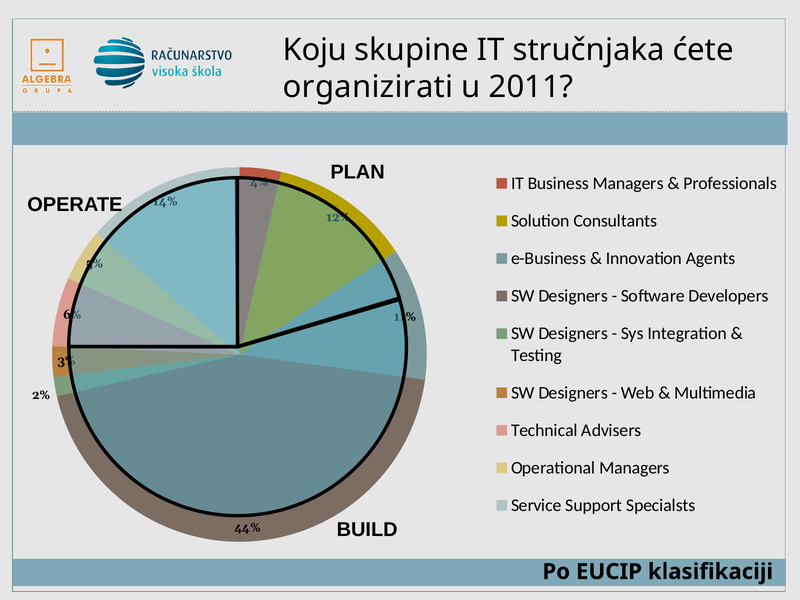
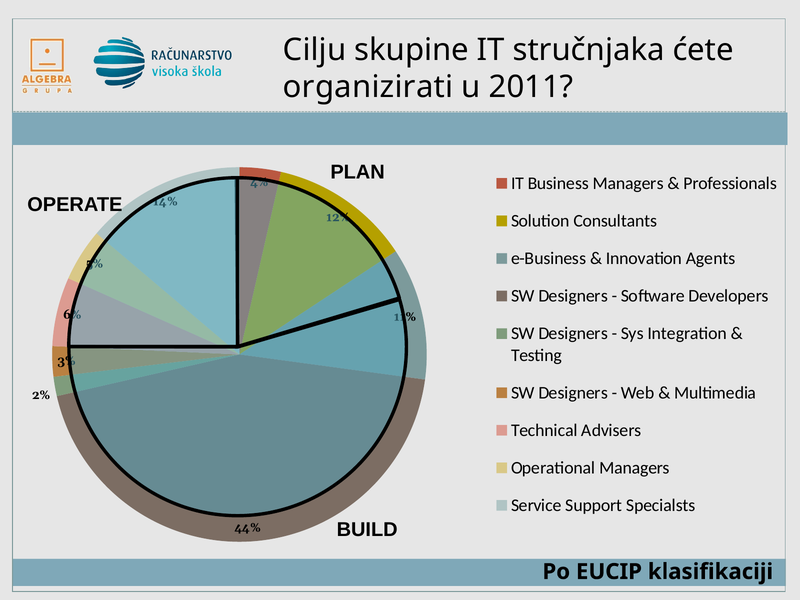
Koju: Koju -> Cilju
